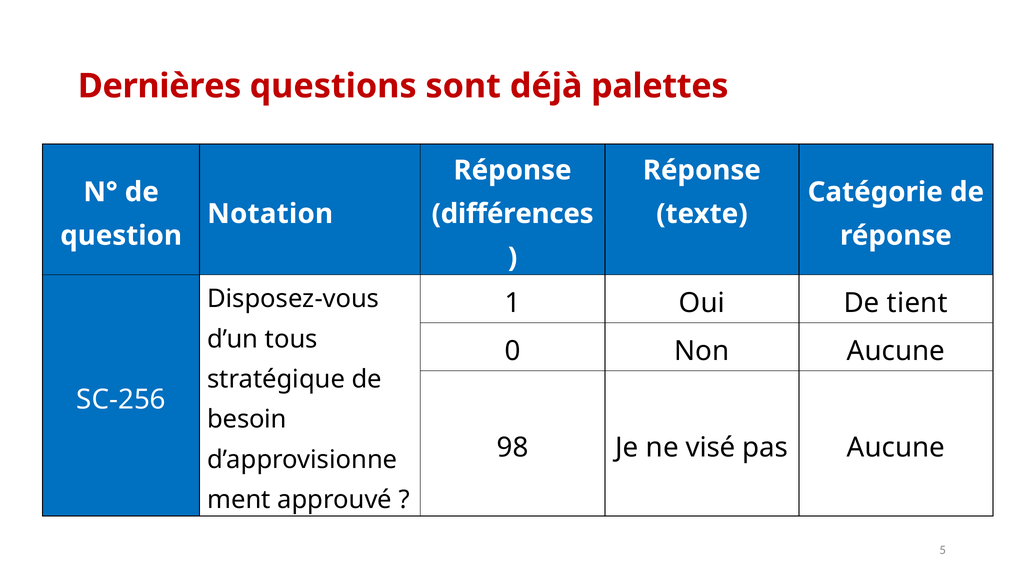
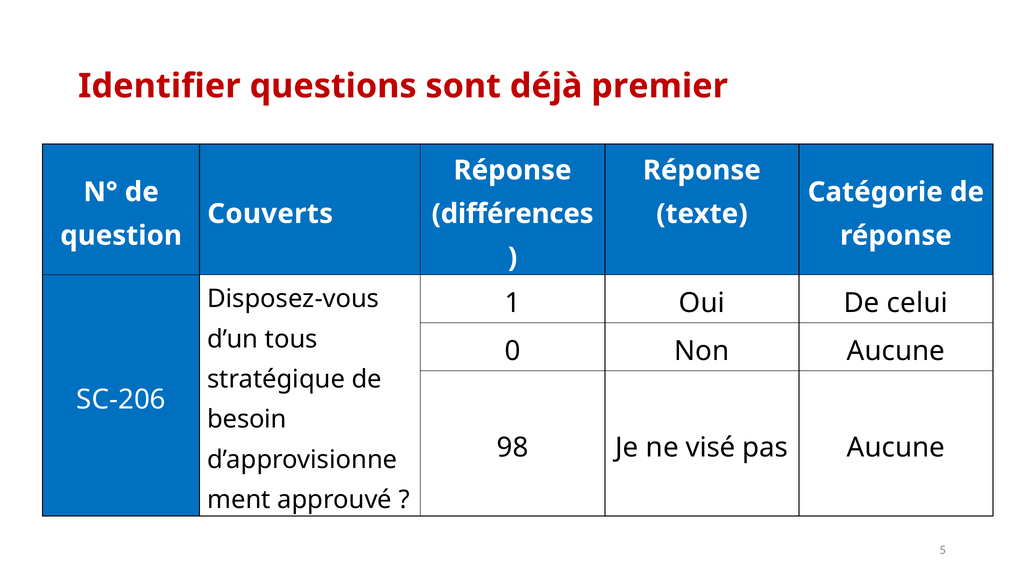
Dernières: Dernières -> Identifier
palettes: palettes -> premier
Notation: Notation -> Couverts
tient: tient -> celui
SC-256: SC-256 -> SC-206
